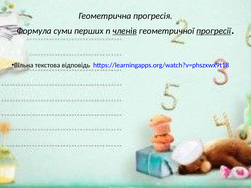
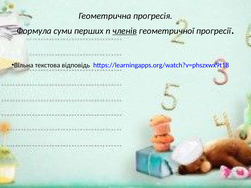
прогресії underline: present -> none
